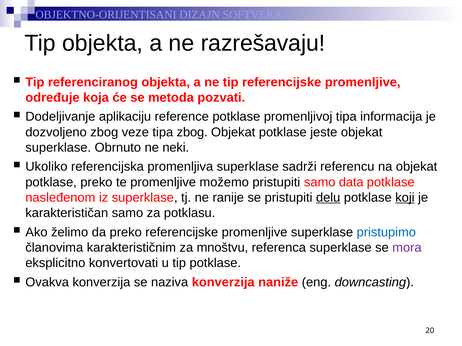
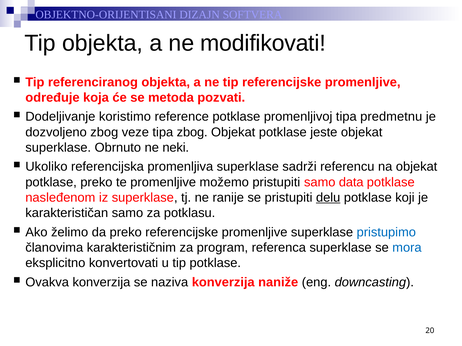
razrešavaju: razrešavaju -> modifikovati
aplikaciju: aplikaciju -> koristimo
informacija: informacija -> predmetnu
koji underline: present -> none
mnoštvu: mnoštvu -> program
mora colour: purple -> blue
